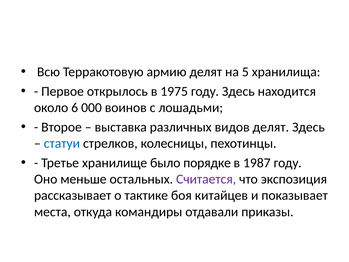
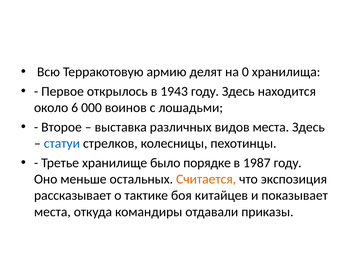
5: 5 -> 0
1975: 1975 -> 1943
видов делят: делят -> места
Считается colour: purple -> orange
